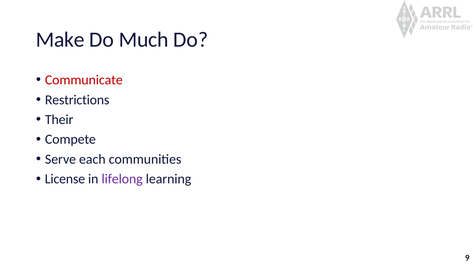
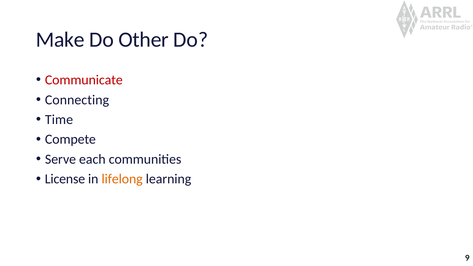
Much: Much -> Other
Restrictions: Restrictions -> Connecting
Their: Their -> Time
lifelong colour: purple -> orange
